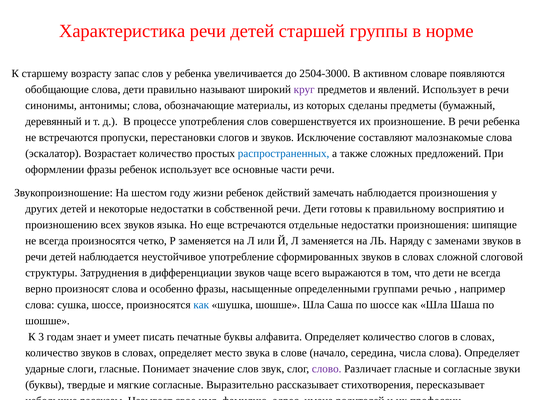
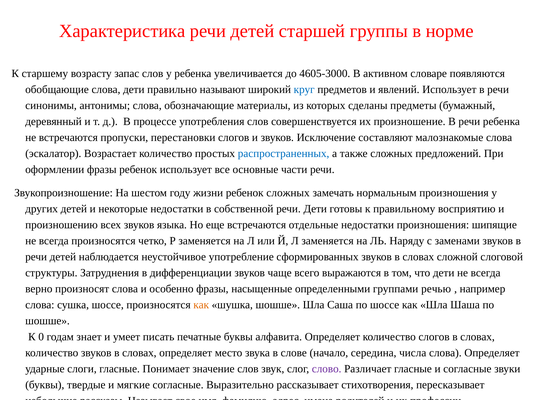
2504-3000: 2504-3000 -> 4605-3000
круг colour: purple -> blue
ребенок действий: действий -> сложных
замечать наблюдается: наблюдается -> нормальным
как at (201, 305) colour: blue -> orange
3: 3 -> 0
